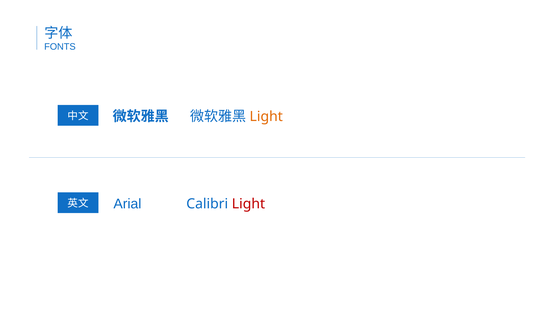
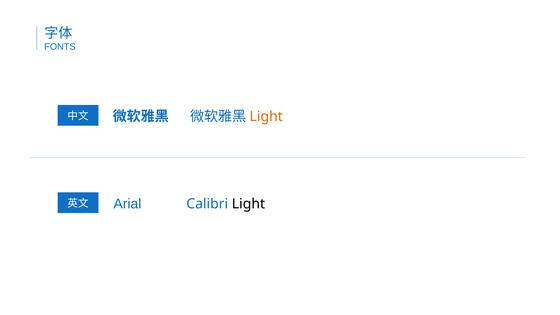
Light at (248, 204) colour: red -> black
